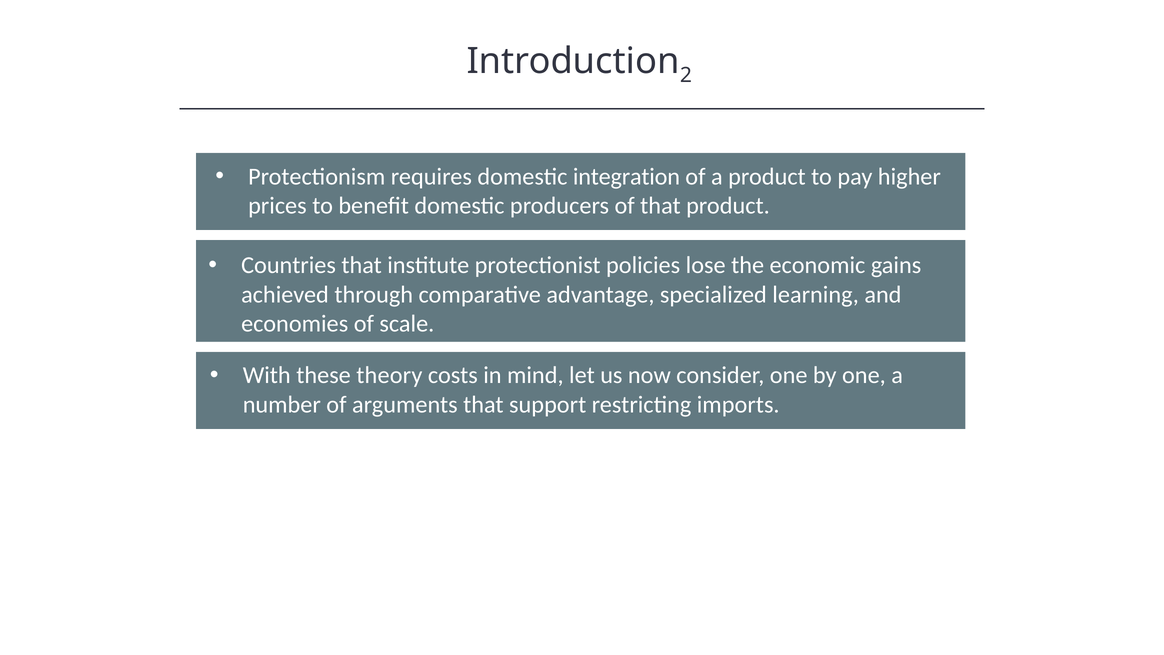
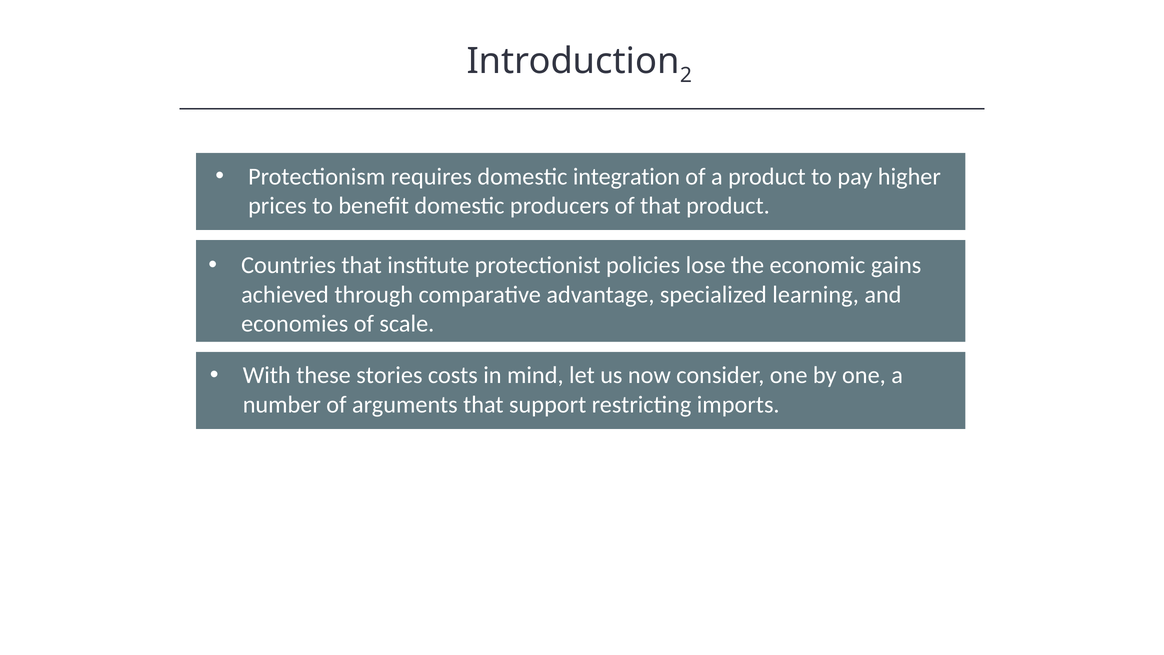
theory: theory -> stories
